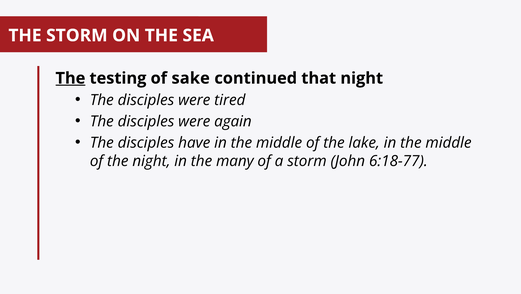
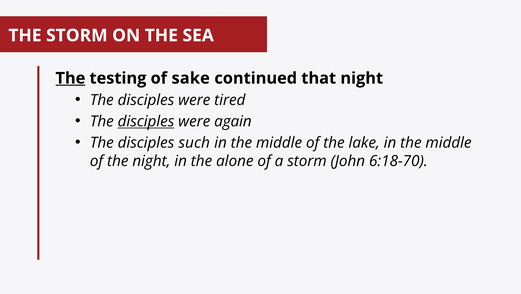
disciples at (146, 121) underline: none -> present
have: have -> such
many: many -> alone
6:18-77: 6:18-77 -> 6:18-70
